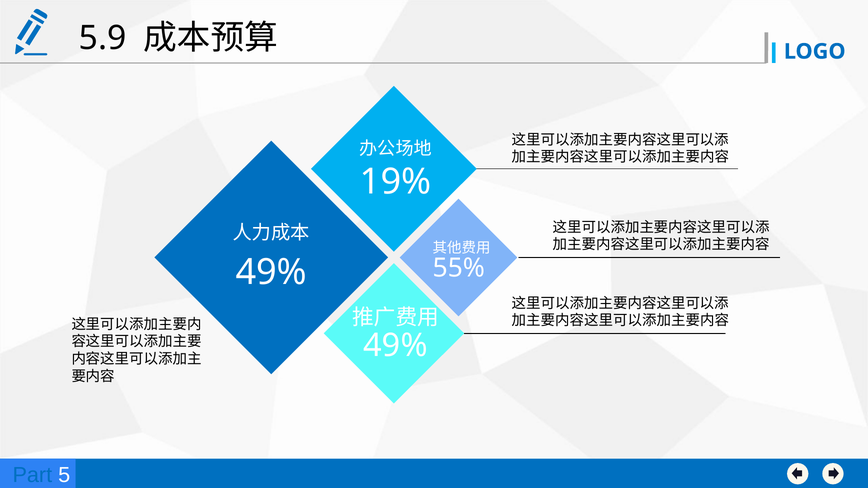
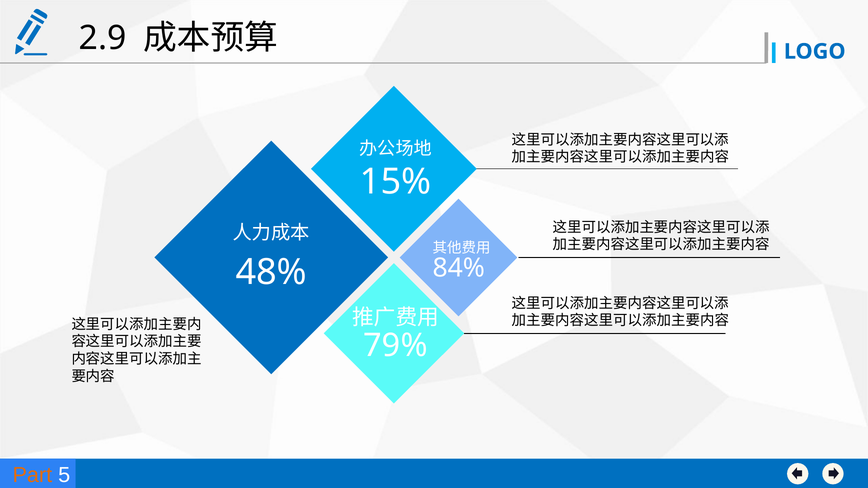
5.9: 5.9 -> 2.9
19%: 19% -> 15%
55%: 55% -> 84%
49% at (271, 272): 49% -> 48%
49% at (396, 346): 49% -> 79%
Part colour: blue -> orange
